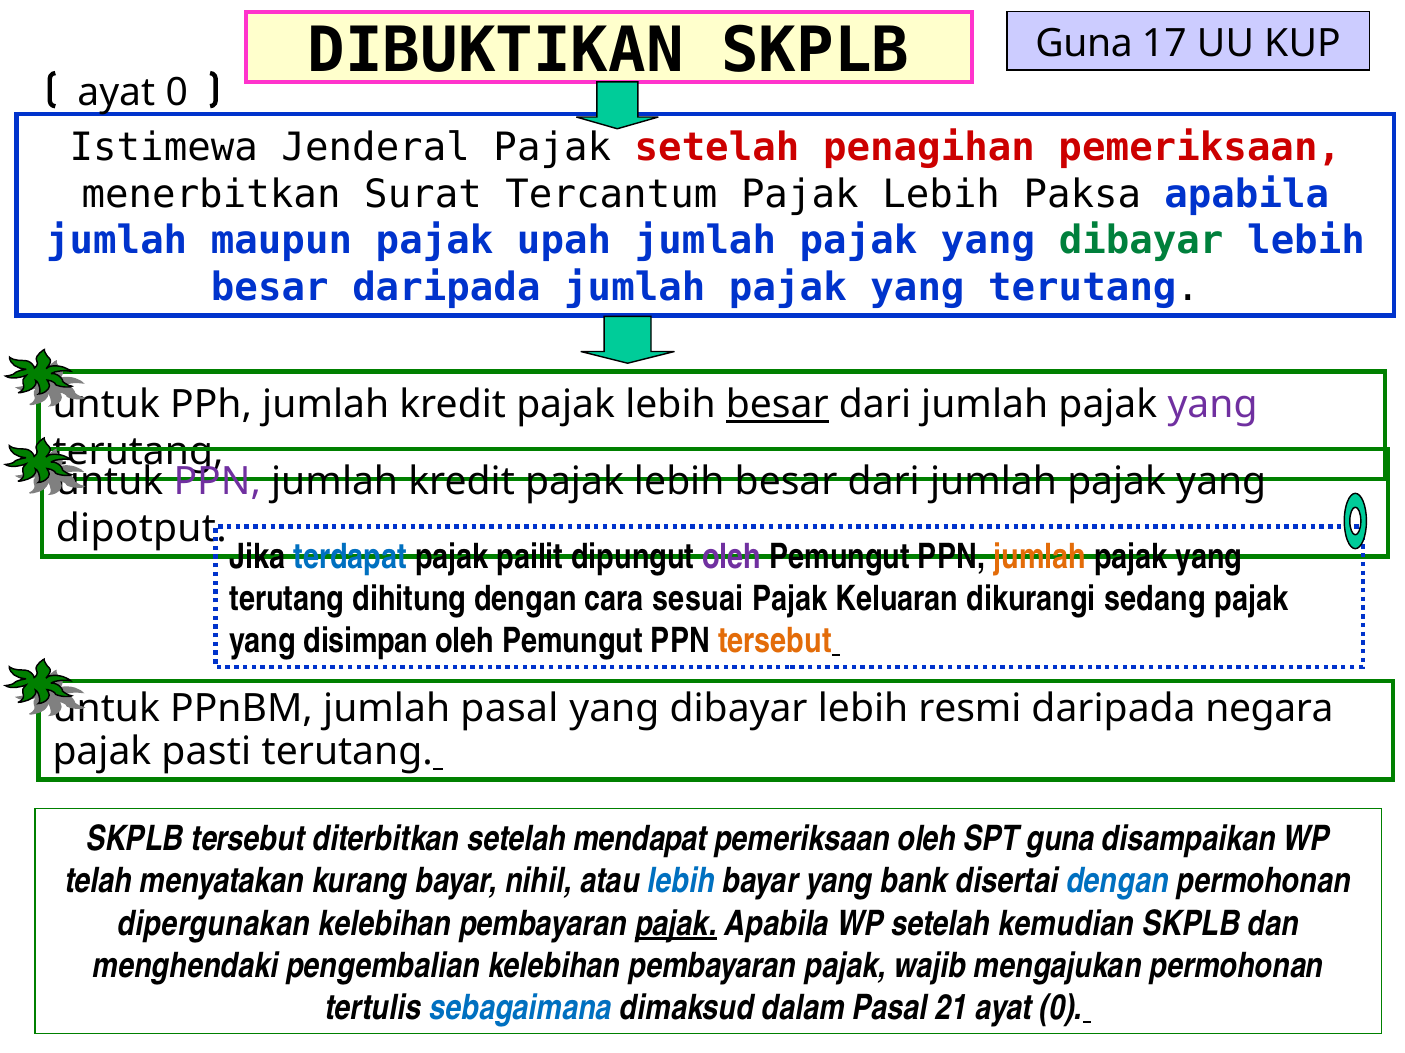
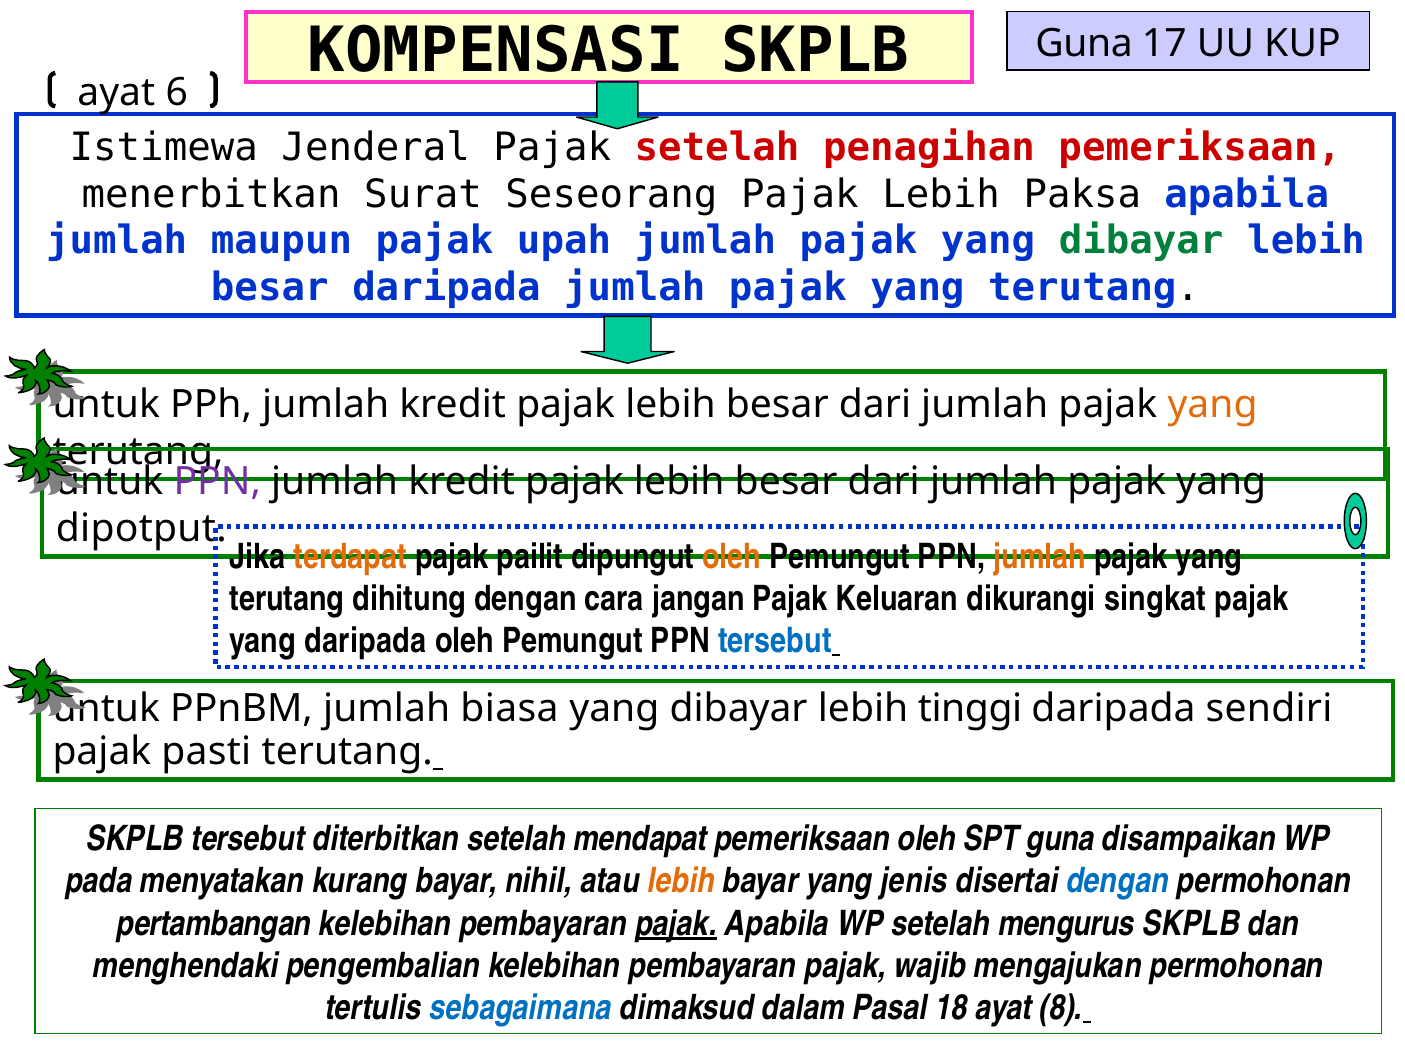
DIBUKTIKAN: DIBUKTIKAN -> KOMPENSASI
0 at (177, 92): 0 -> 6
Tercantum: Tercantum -> Seseorang
besar at (777, 405) underline: present -> none
yang at (1213, 405) colour: purple -> orange
terdapat colour: blue -> orange
oleh at (732, 557) colour: purple -> orange
sesuai: sesuai -> jangan
sedang: sedang -> singkat
yang disimpan: disimpan -> daripada
tersebut at (775, 642) colour: orange -> blue
jumlah pasal: pasal -> biasa
resmi: resmi -> tinggi
negara: negara -> sendiri
telah: telah -> pada
lebih at (681, 882) colour: blue -> orange
bank: bank -> jenis
dipergunakan: dipergunakan -> pertambangan
kemudian: kemudian -> mengurus
21: 21 -> 18
0 at (1061, 1008): 0 -> 8
